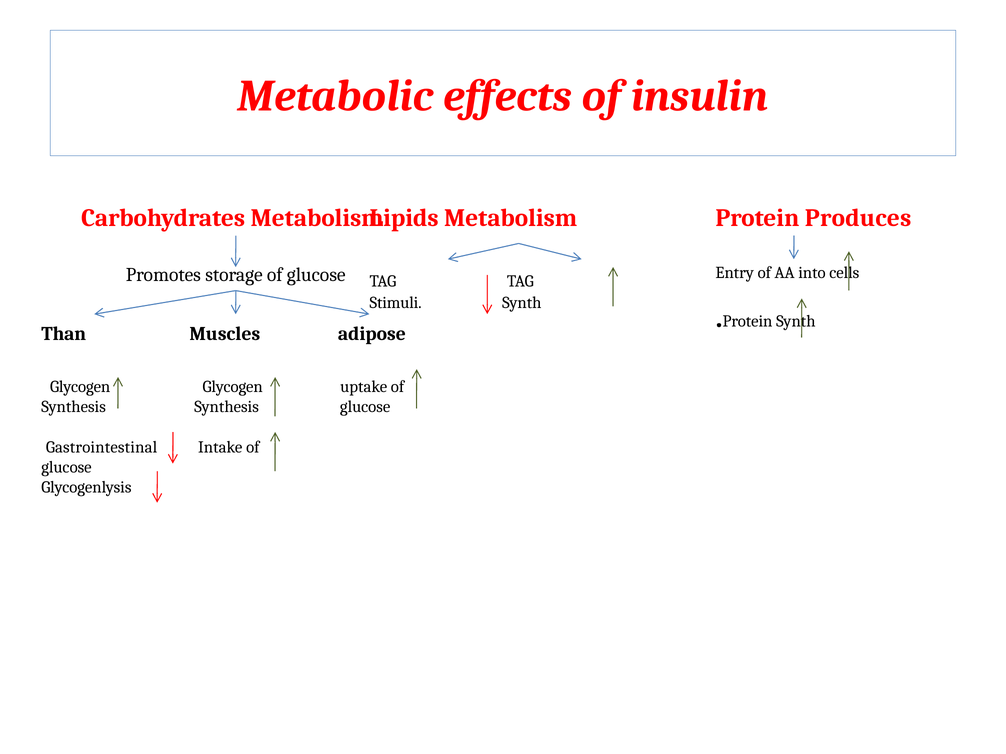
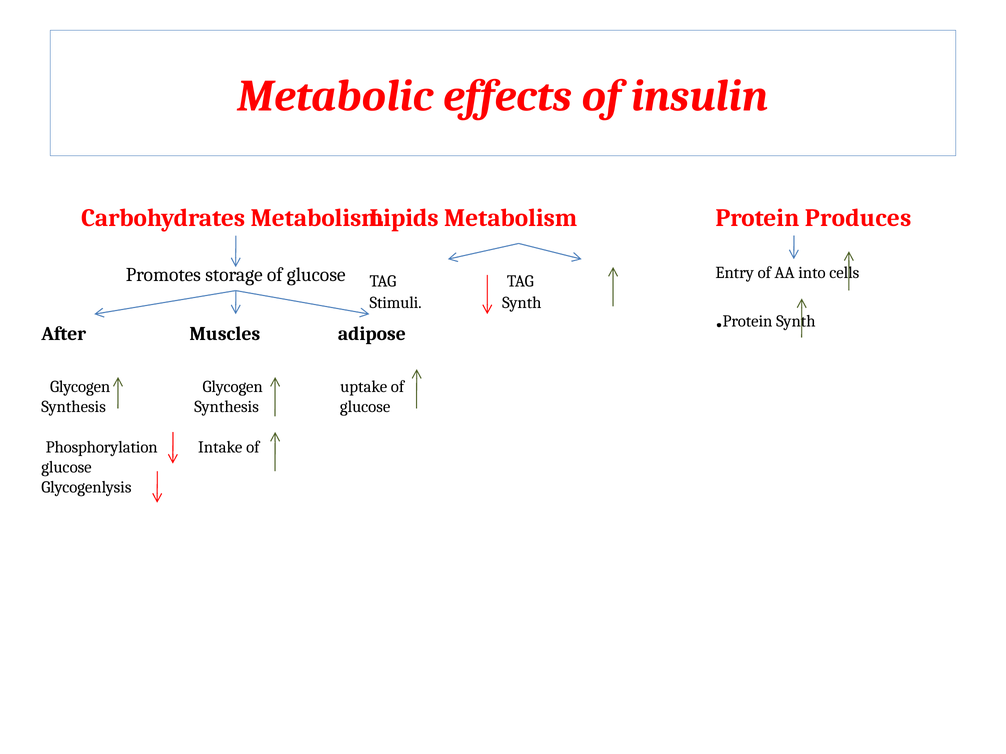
Than: Than -> After
Gastrointestinal: Gastrointestinal -> Phosphorylation
